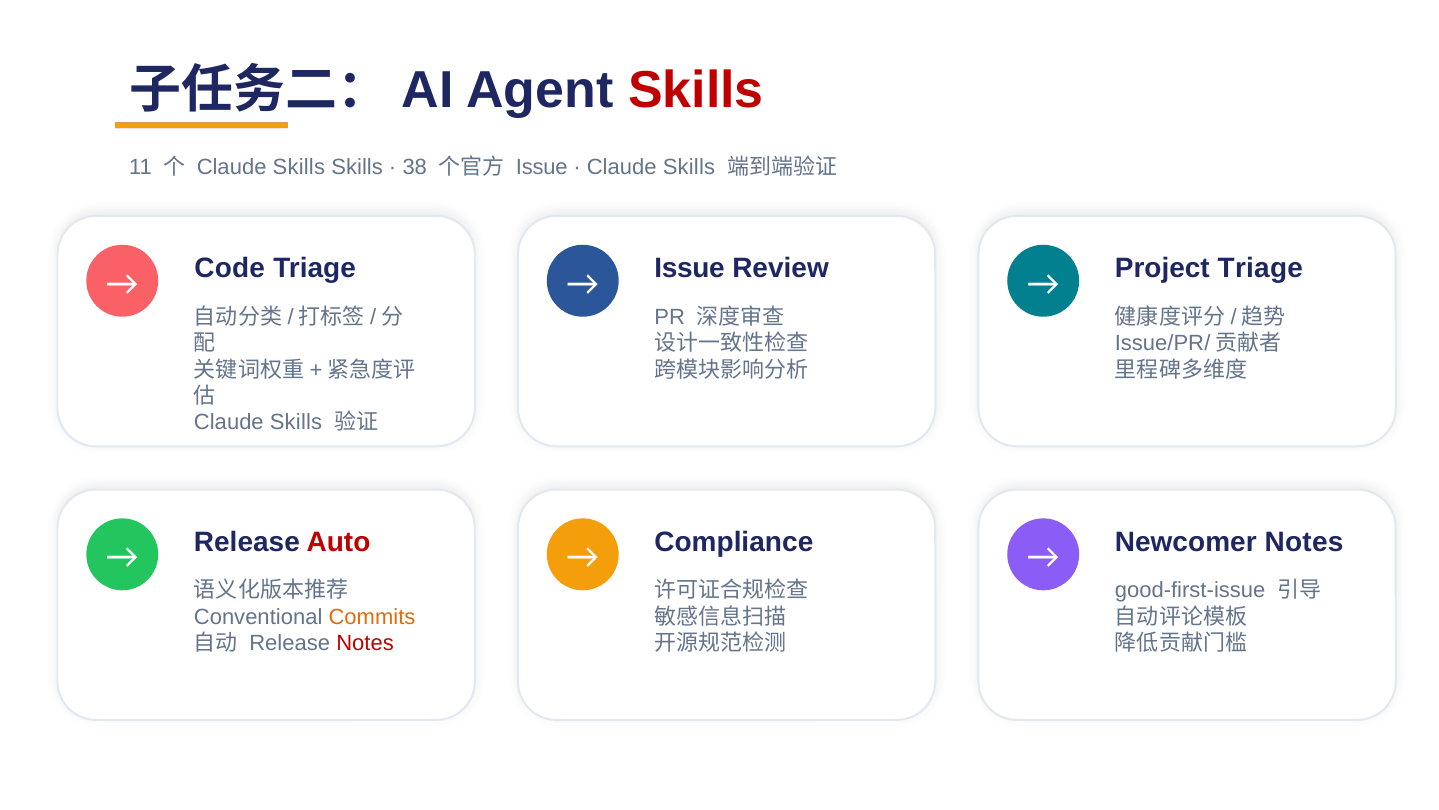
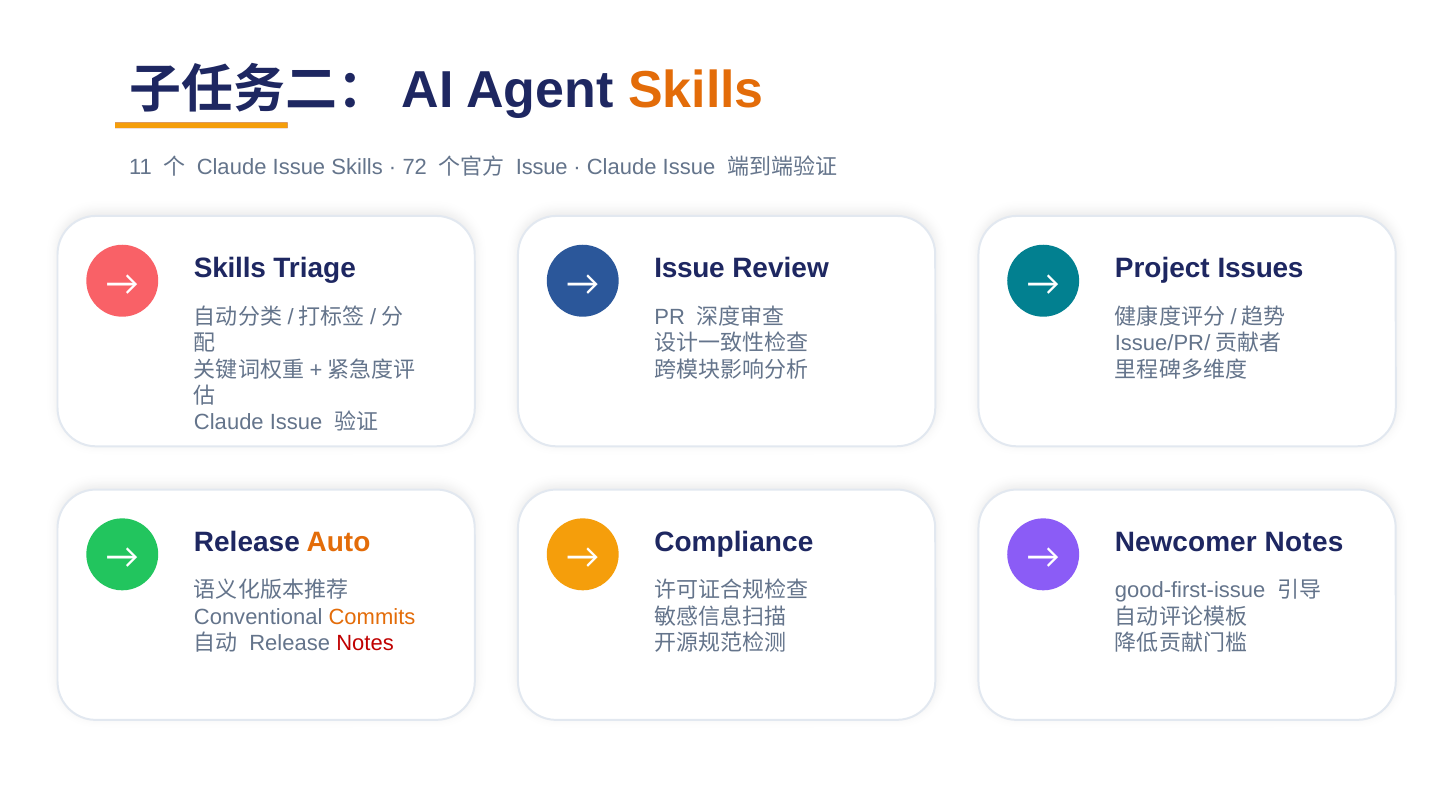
Skills at (696, 90) colour: red -> orange
Skills at (299, 167): Skills -> Issue
38: 38 -> 72
Skills at (689, 167): Skills -> Issue
Code at (230, 268): Code -> Skills
Project Triage: Triage -> Issues
Skills at (296, 422): Skills -> Issue
Auto colour: red -> orange
